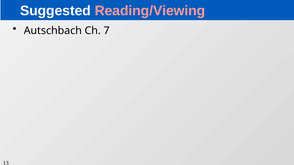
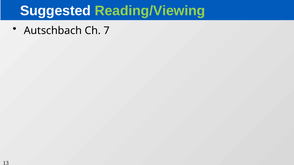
Reading/Viewing colour: pink -> light green
